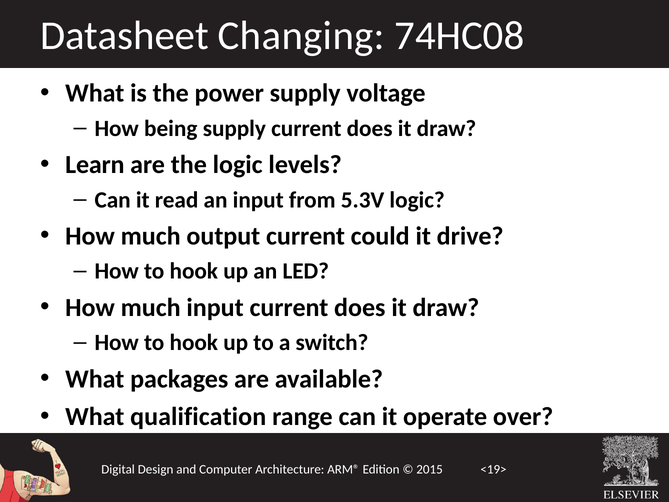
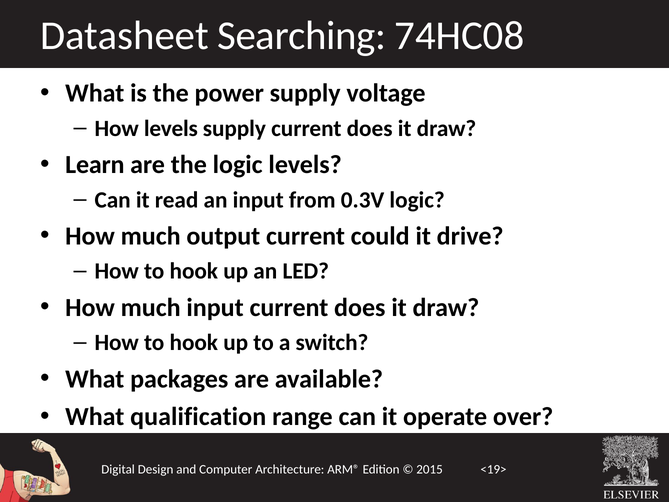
Changing: Changing -> Searching
How being: being -> levels
5.3V: 5.3V -> 0.3V
